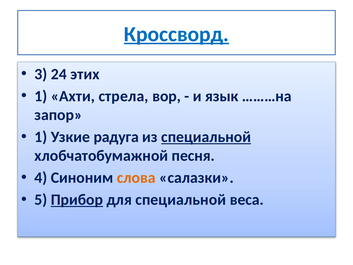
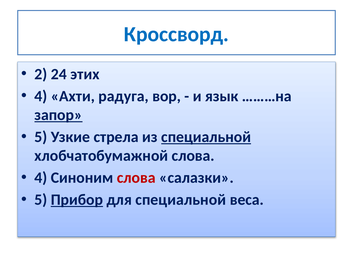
Кроссворд underline: present -> none
3: 3 -> 2
1 at (41, 96): 1 -> 4
стрела: стрела -> радуга
запор underline: none -> present
1 at (41, 137): 1 -> 5
радуга: радуга -> стрела
хлобчатобумажной песня: песня -> слова
слова at (136, 178) colour: orange -> red
